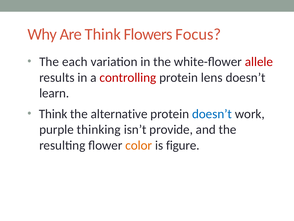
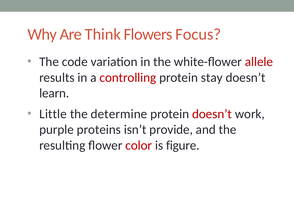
each: each -> code
lens: lens -> stay
Think at (53, 114): Think -> Little
alternative: alternative -> determine
doesn’t at (212, 114) colour: blue -> red
thinking: thinking -> proteins
color colour: orange -> red
